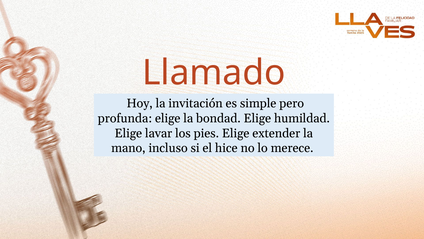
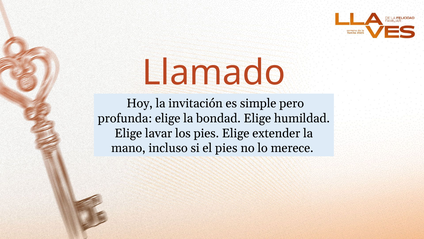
el hice: hice -> pies
